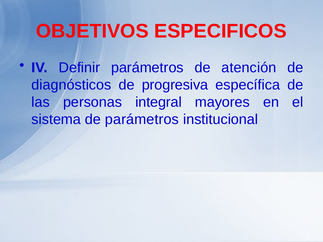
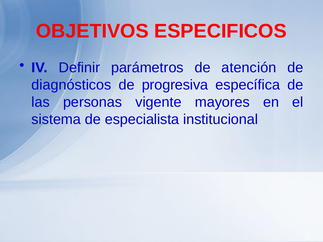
integral: integral -> vigente
de parámetros: parámetros -> especialista
